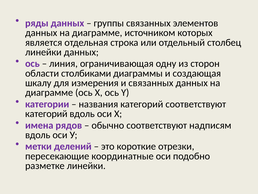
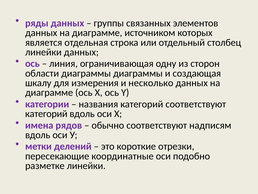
области столбиками: столбиками -> диаграммы
и связанных: связанных -> несколько
